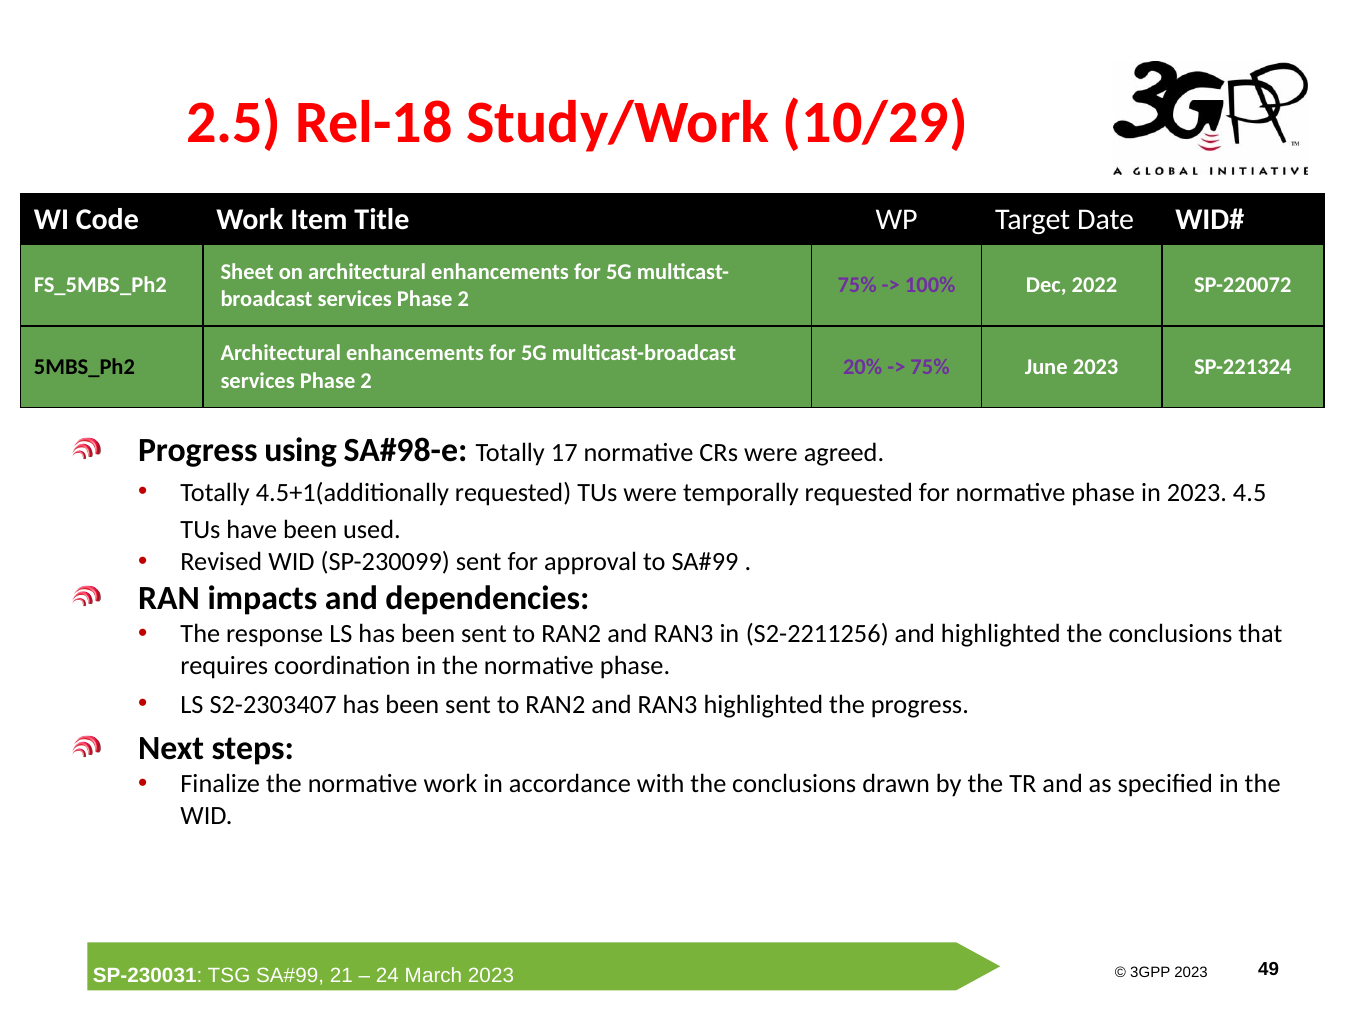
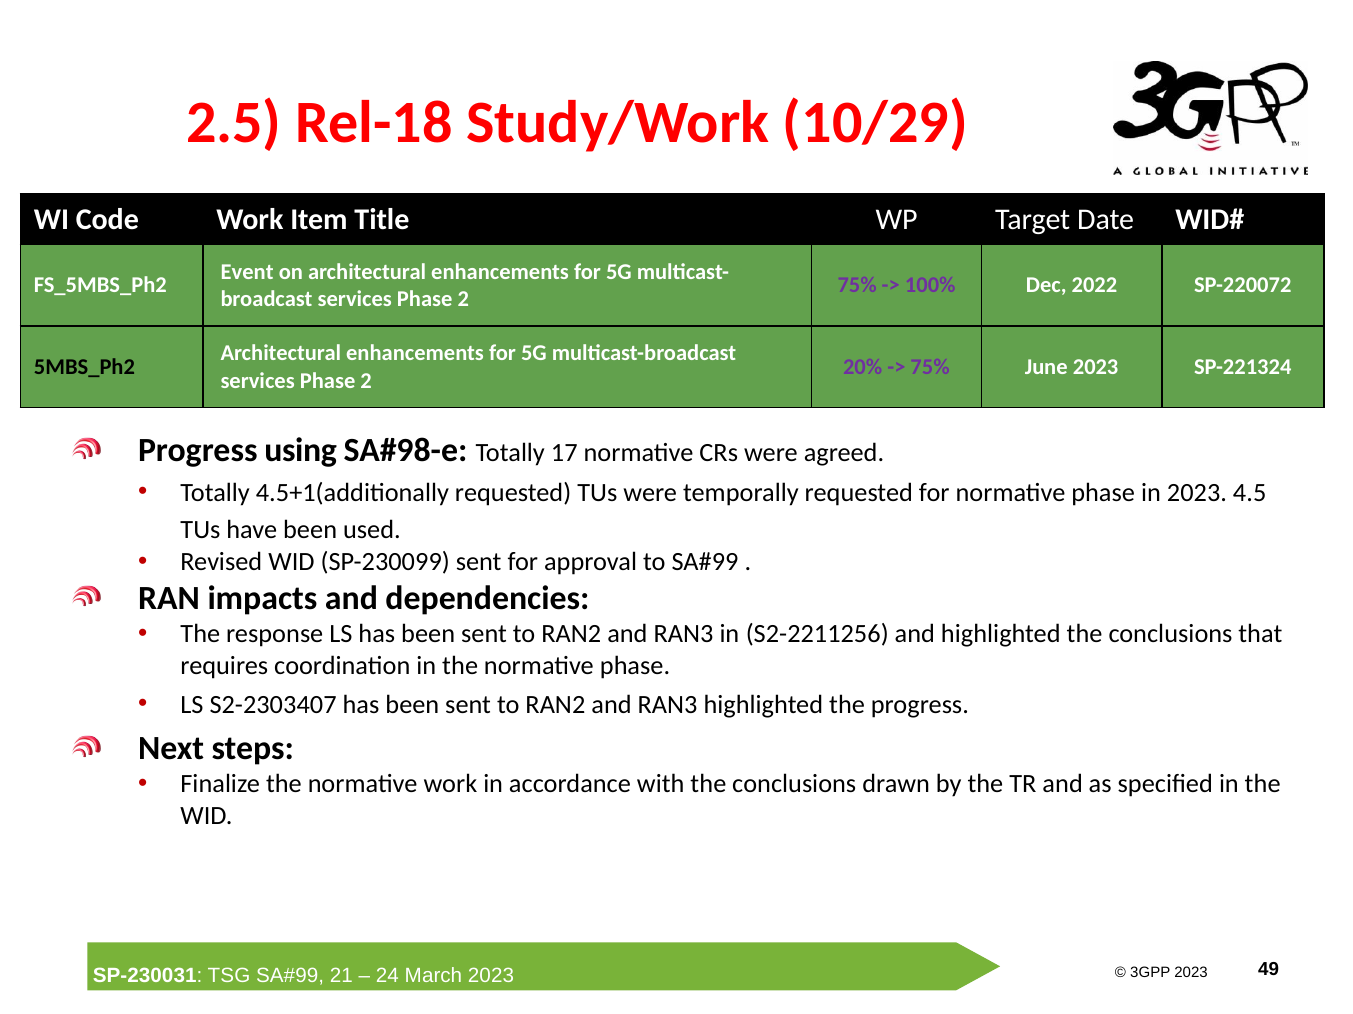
Sheet: Sheet -> Event
